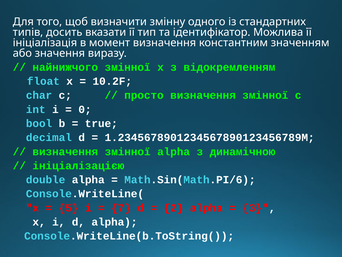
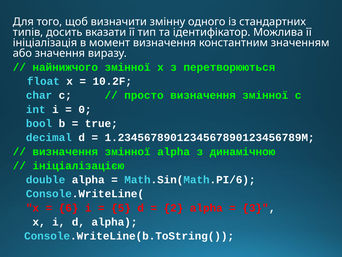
відокремленням: відокремленням -> перетворюються
5: 5 -> 6
7: 7 -> 5
